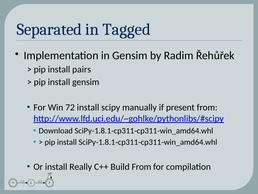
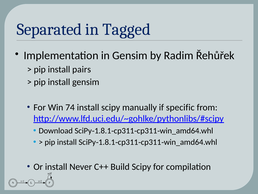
72: 72 -> 74
present: present -> specific
Really: Really -> Never
Build From: From -> Scipy
